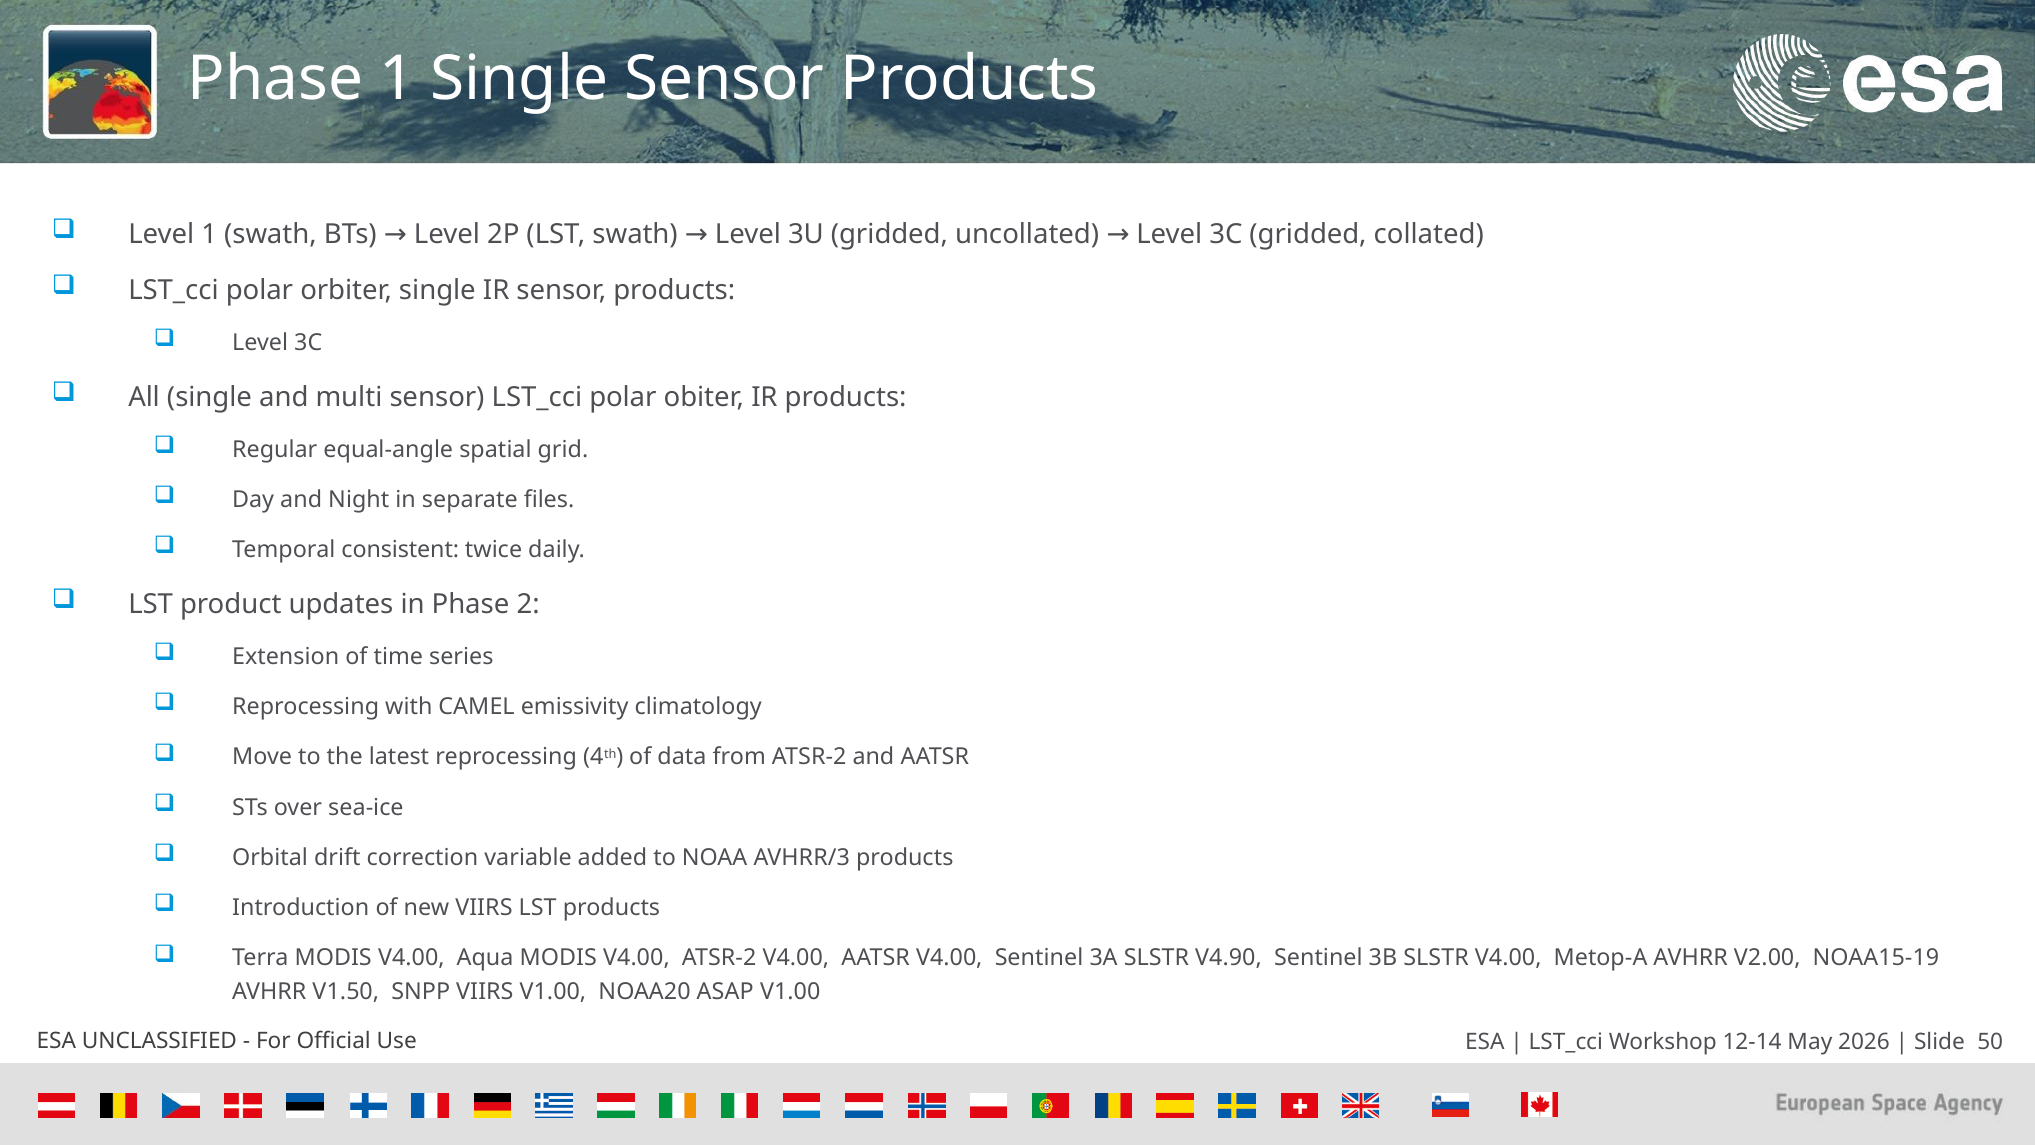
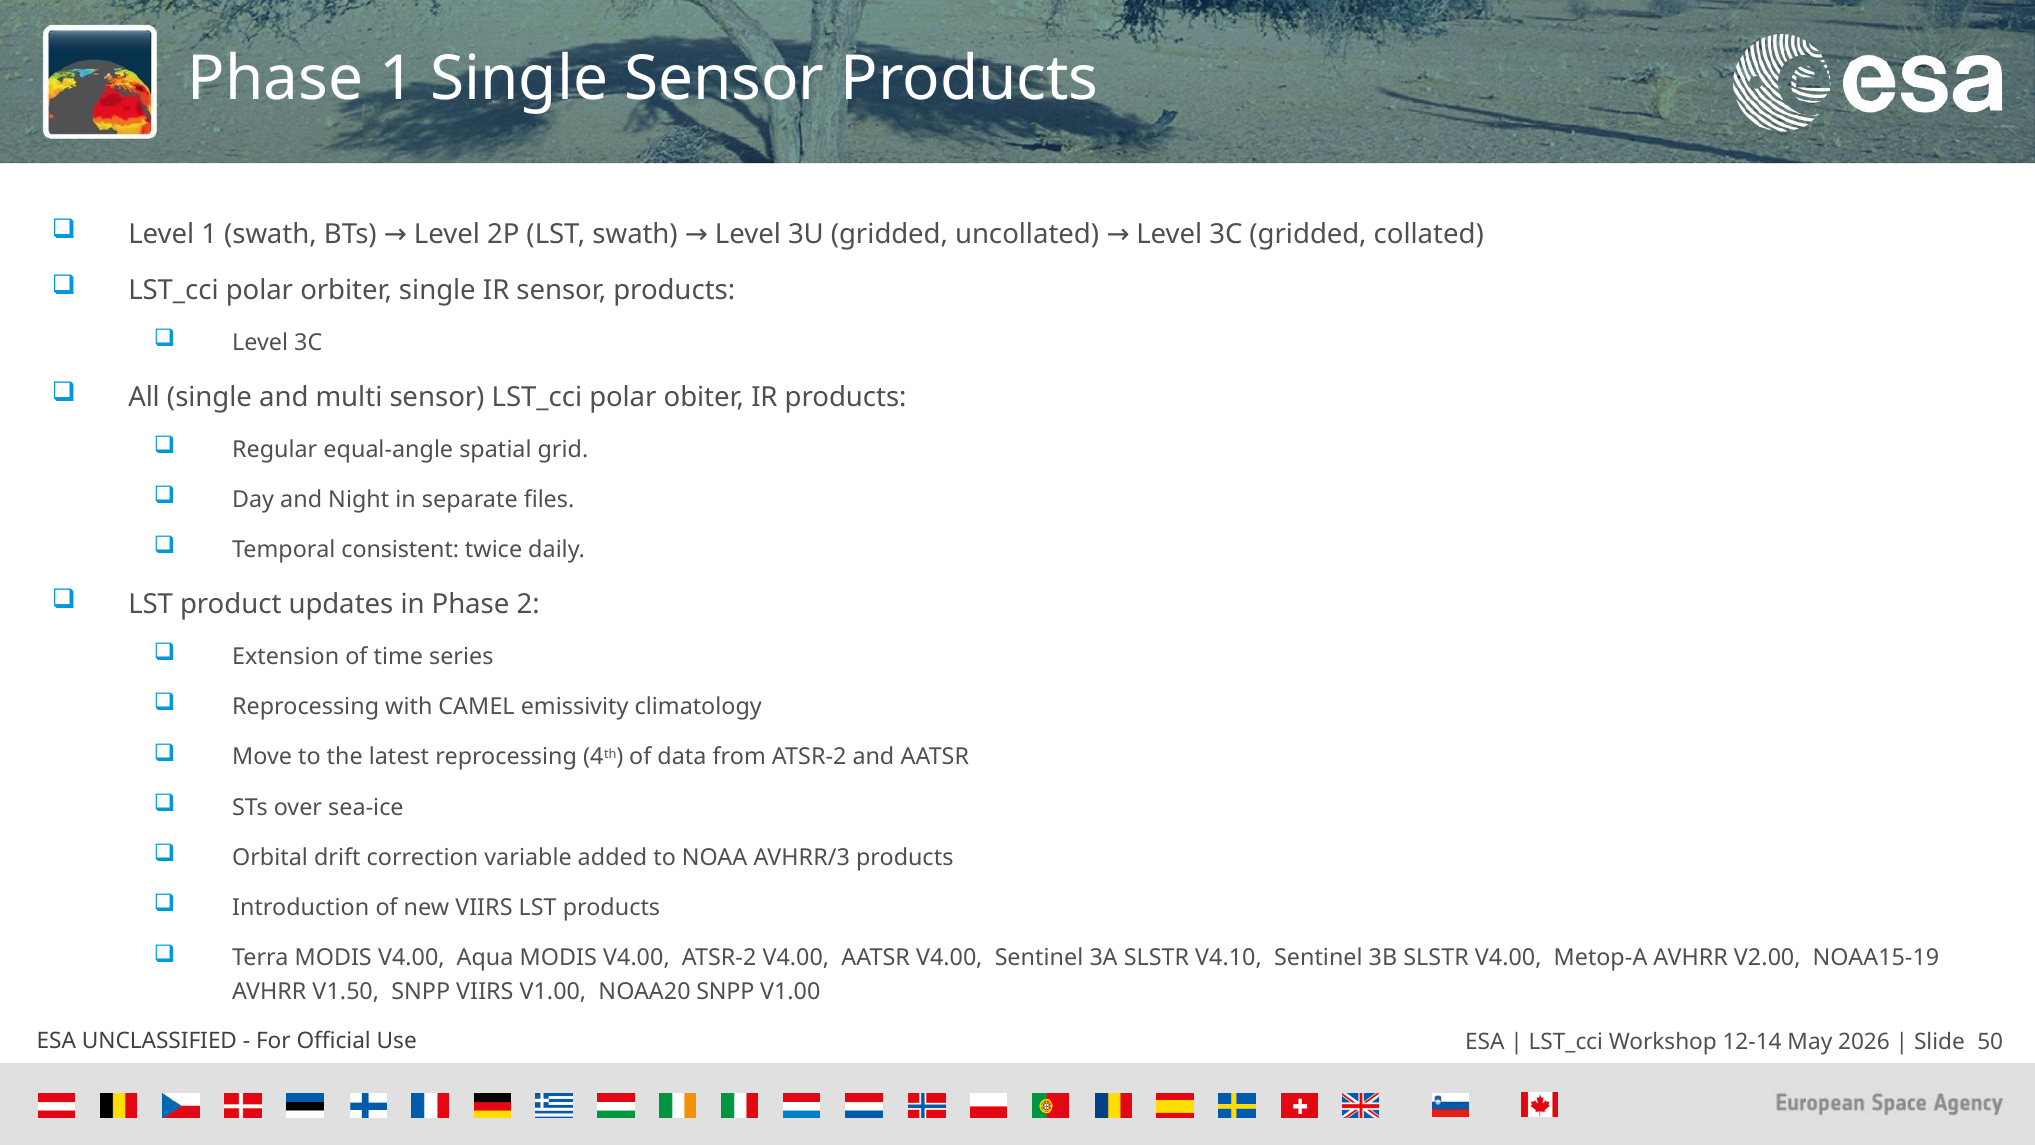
V4.90: V4.90 -> V4.10
NOAA20 ASAP: ASAP -> SNPP
